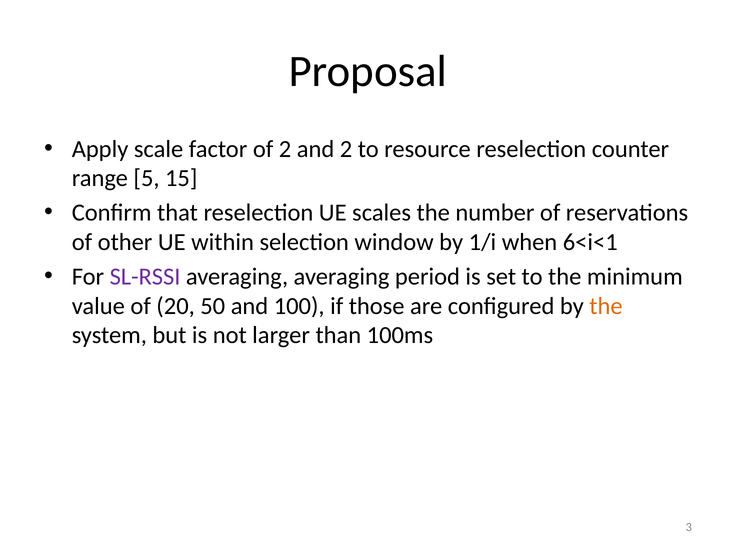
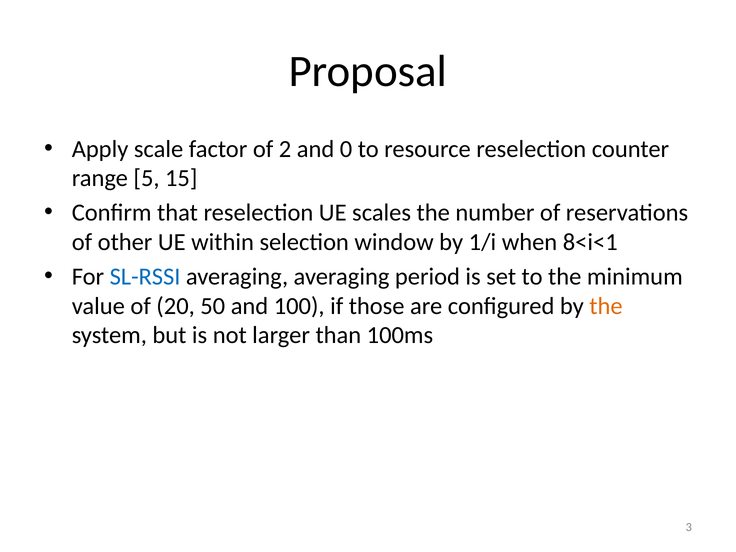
and 2: 2 -> 0
6<i<1: 6<i<1 -> 8<i<1
SL-RSSI colour: purple -> blue
